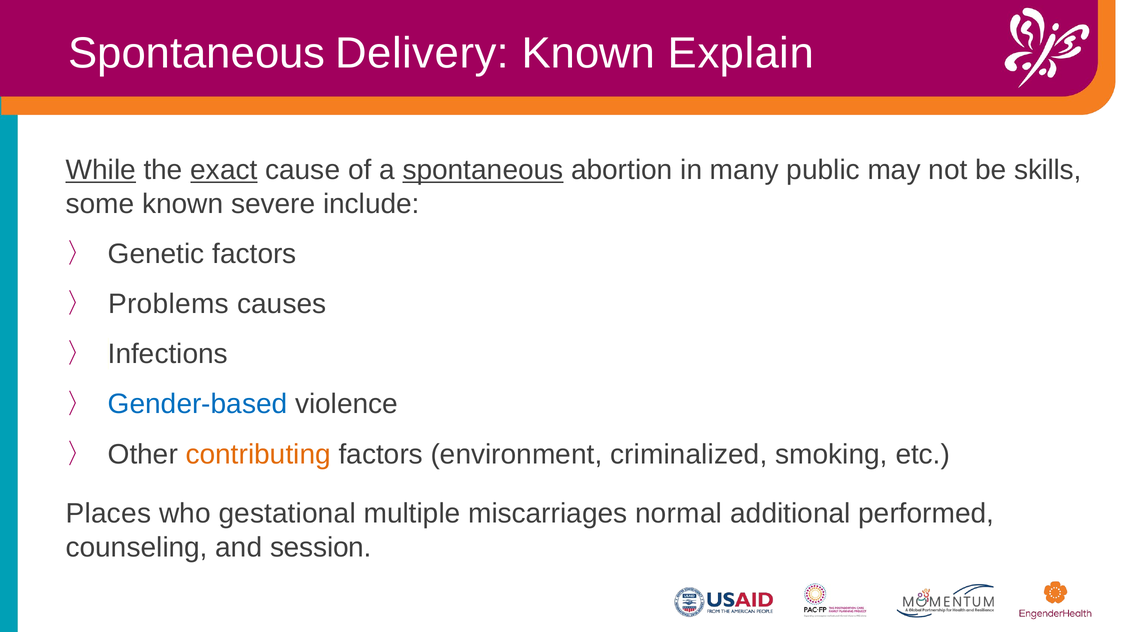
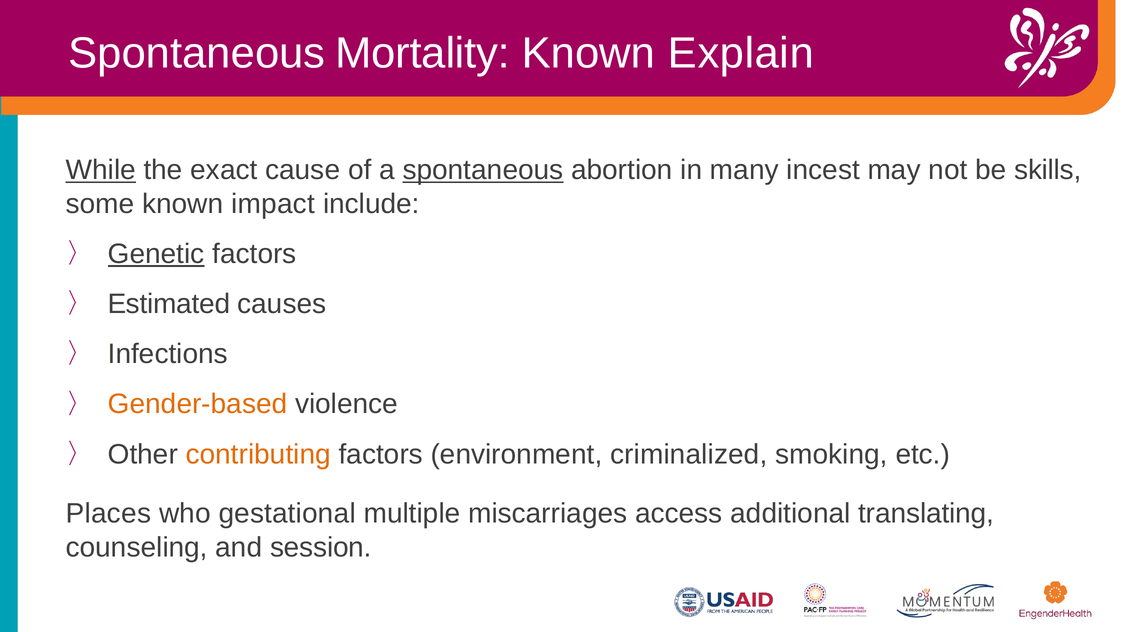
Delivery: Delivery -> Mortality
exact underline: present -> none
public: public -> incest
severe: severe -> impact
Genetic underline: none -> present
Problems: Problems -> Estimated
Gender-based colour: blue -> orange
normal: normal -> access
performed: performed -> translating
